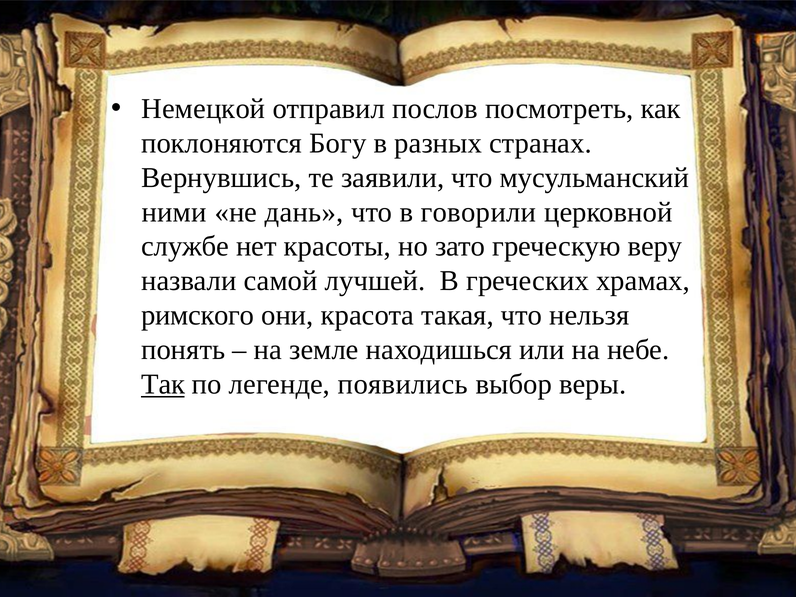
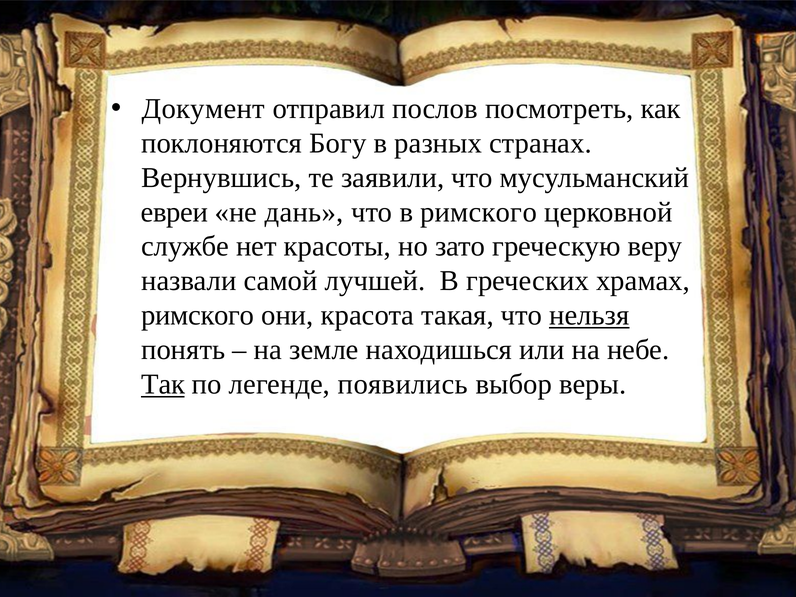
Немецкой: Немецкой -> Документ
ними: ними -> евреи
в говорили: говорили -> римского
нельзя underline: none -> present
